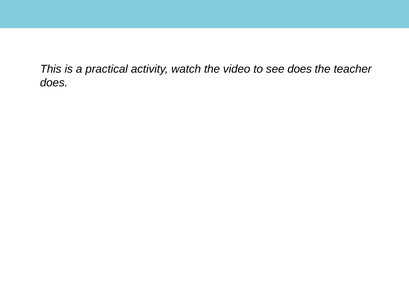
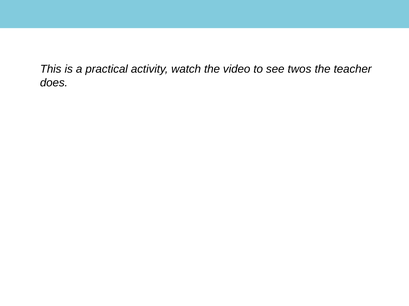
see does: does -> twos
